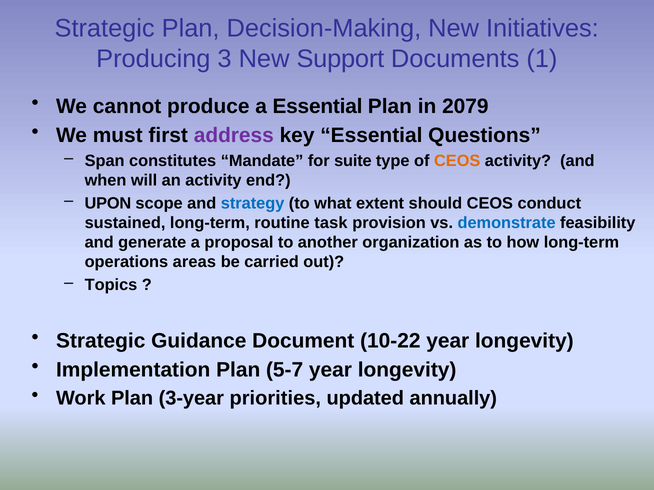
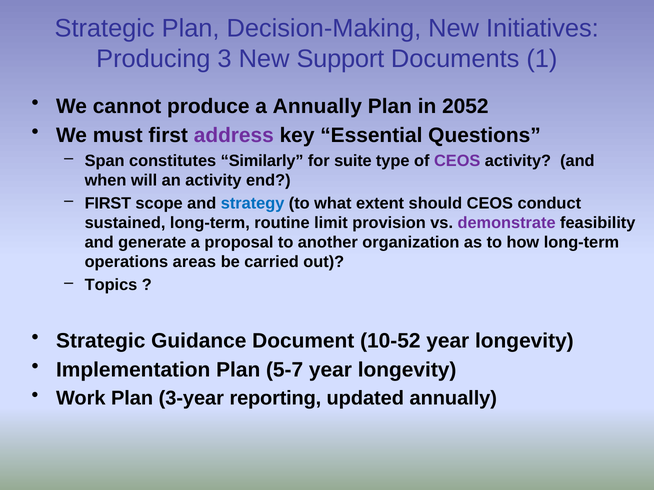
a Essential: Essential -> Annually
2079: 2079 -> 2052
Mandate: Mandate -> Similarly
CEOS at (457, 161) colour: orange -> purple
UPON at (108, 203): UPON -> FIRST
task: task -> limit
demonstrate colour: blue -> purple
10-22: 10-22 -> 10-52
priorities: priorities -> reporting
